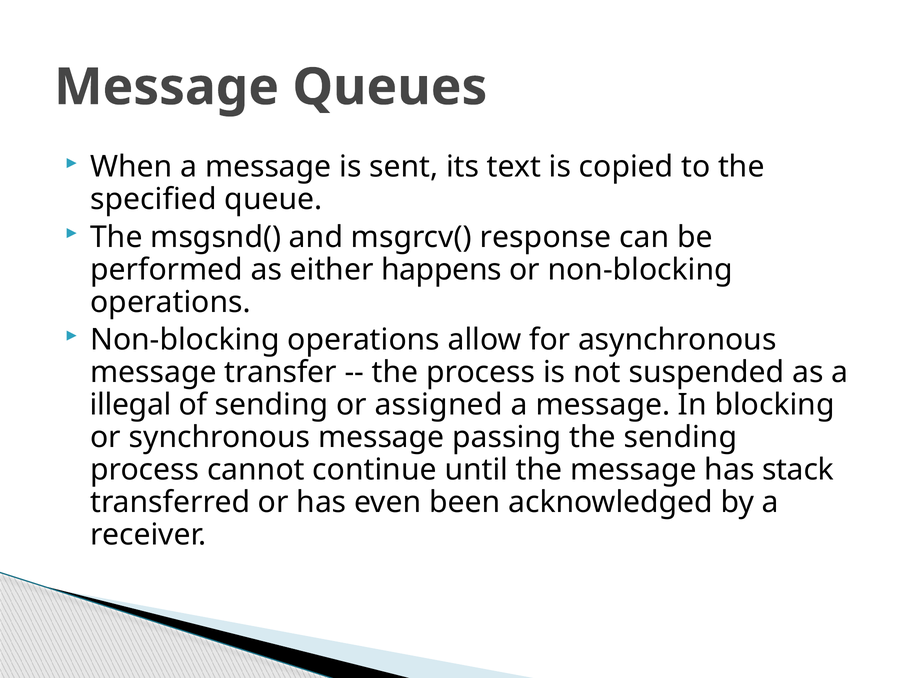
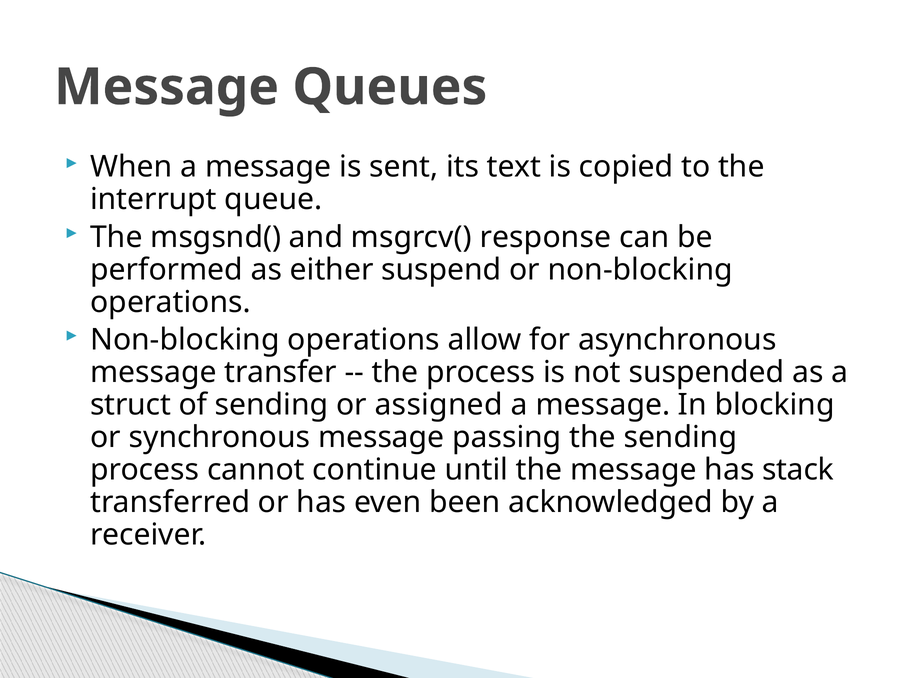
specified: specified -> interrupt
happens: happens -> suspend
illegal: illegal -> struct
